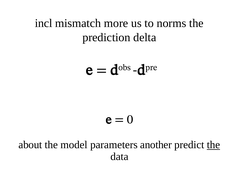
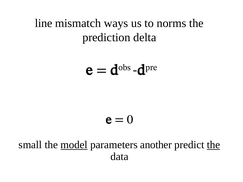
incl: incl -> line
more: more -> ways
about: about -> small
model underline: none -> present
